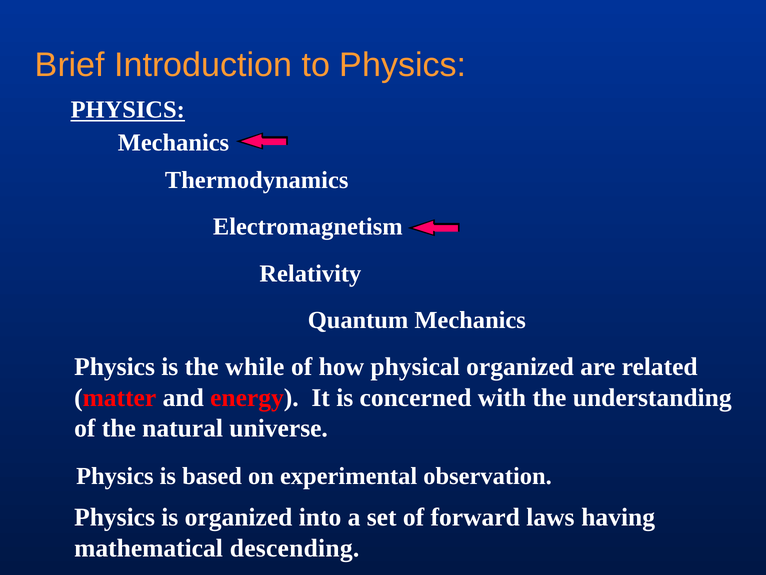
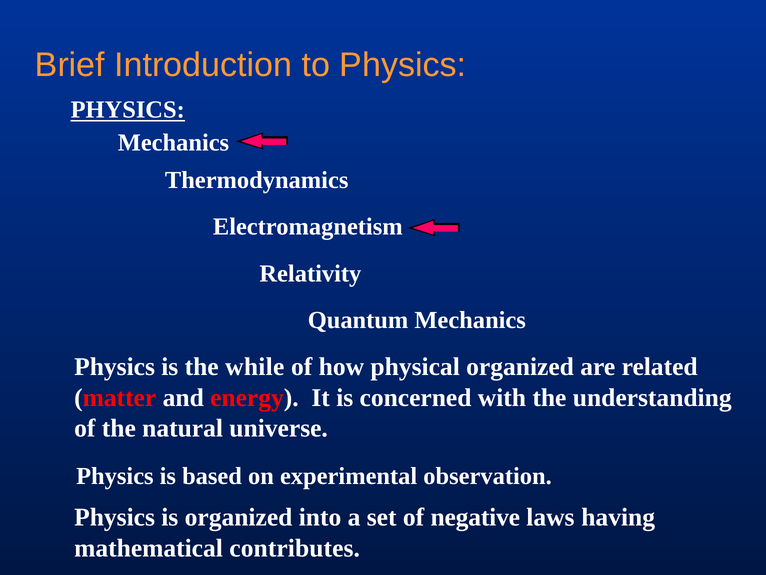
forward: forward -> negative
descending: descending -> contributes
